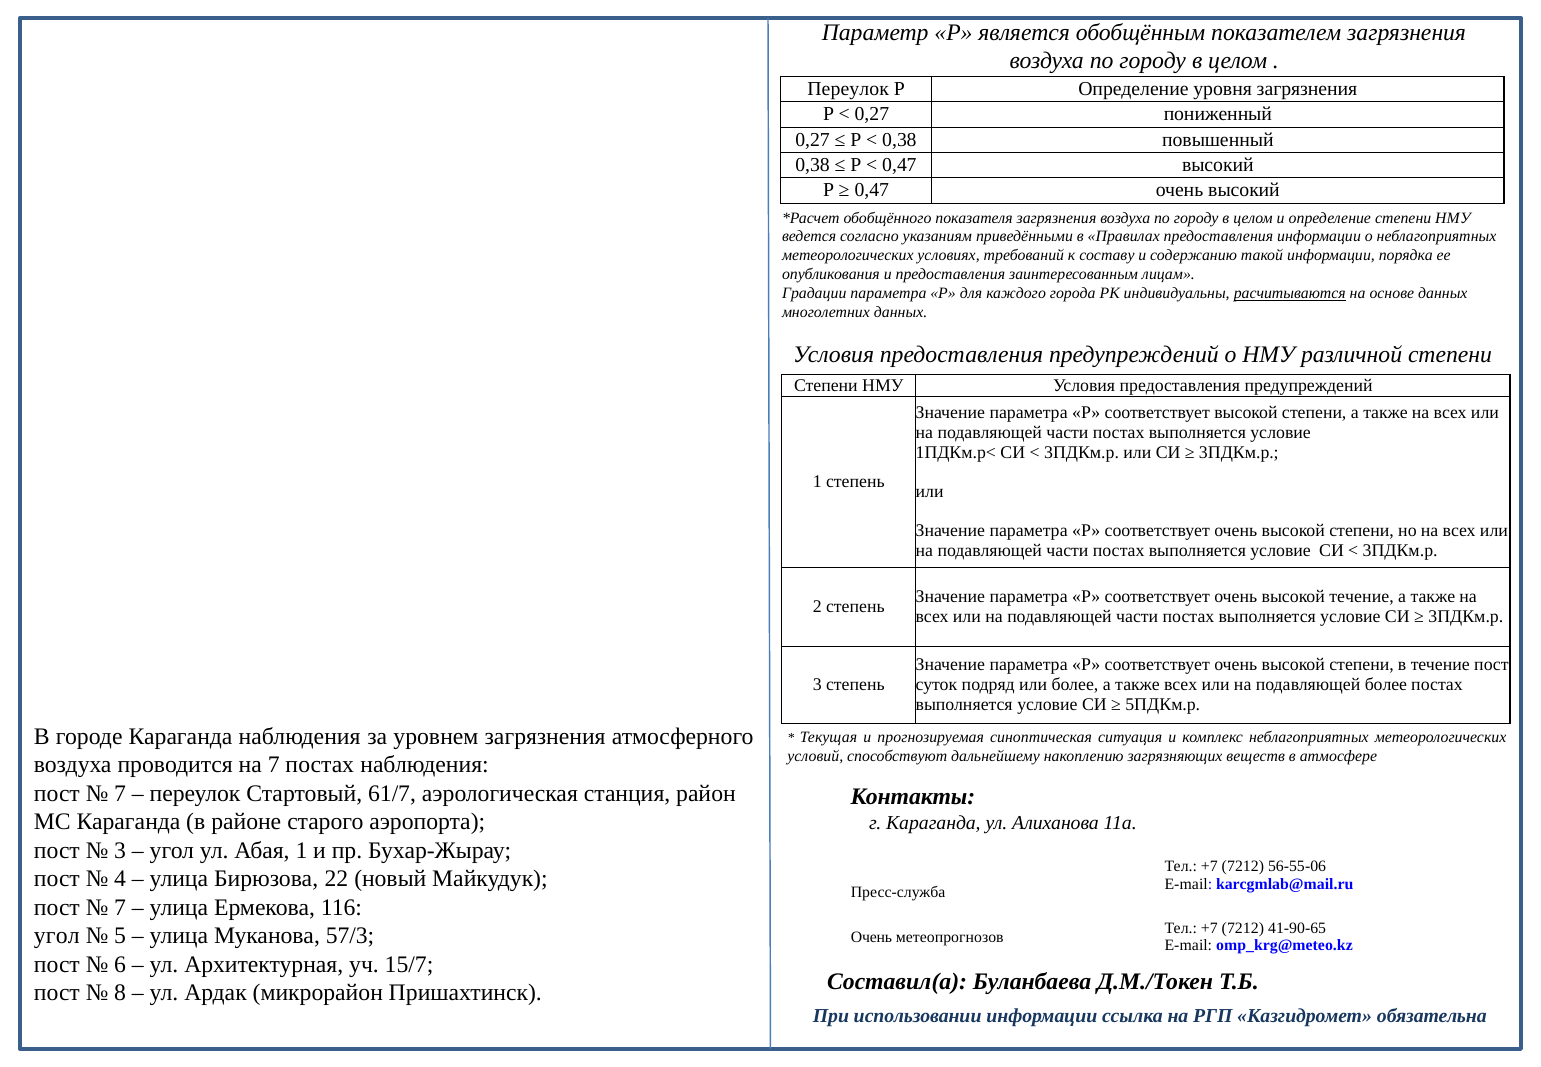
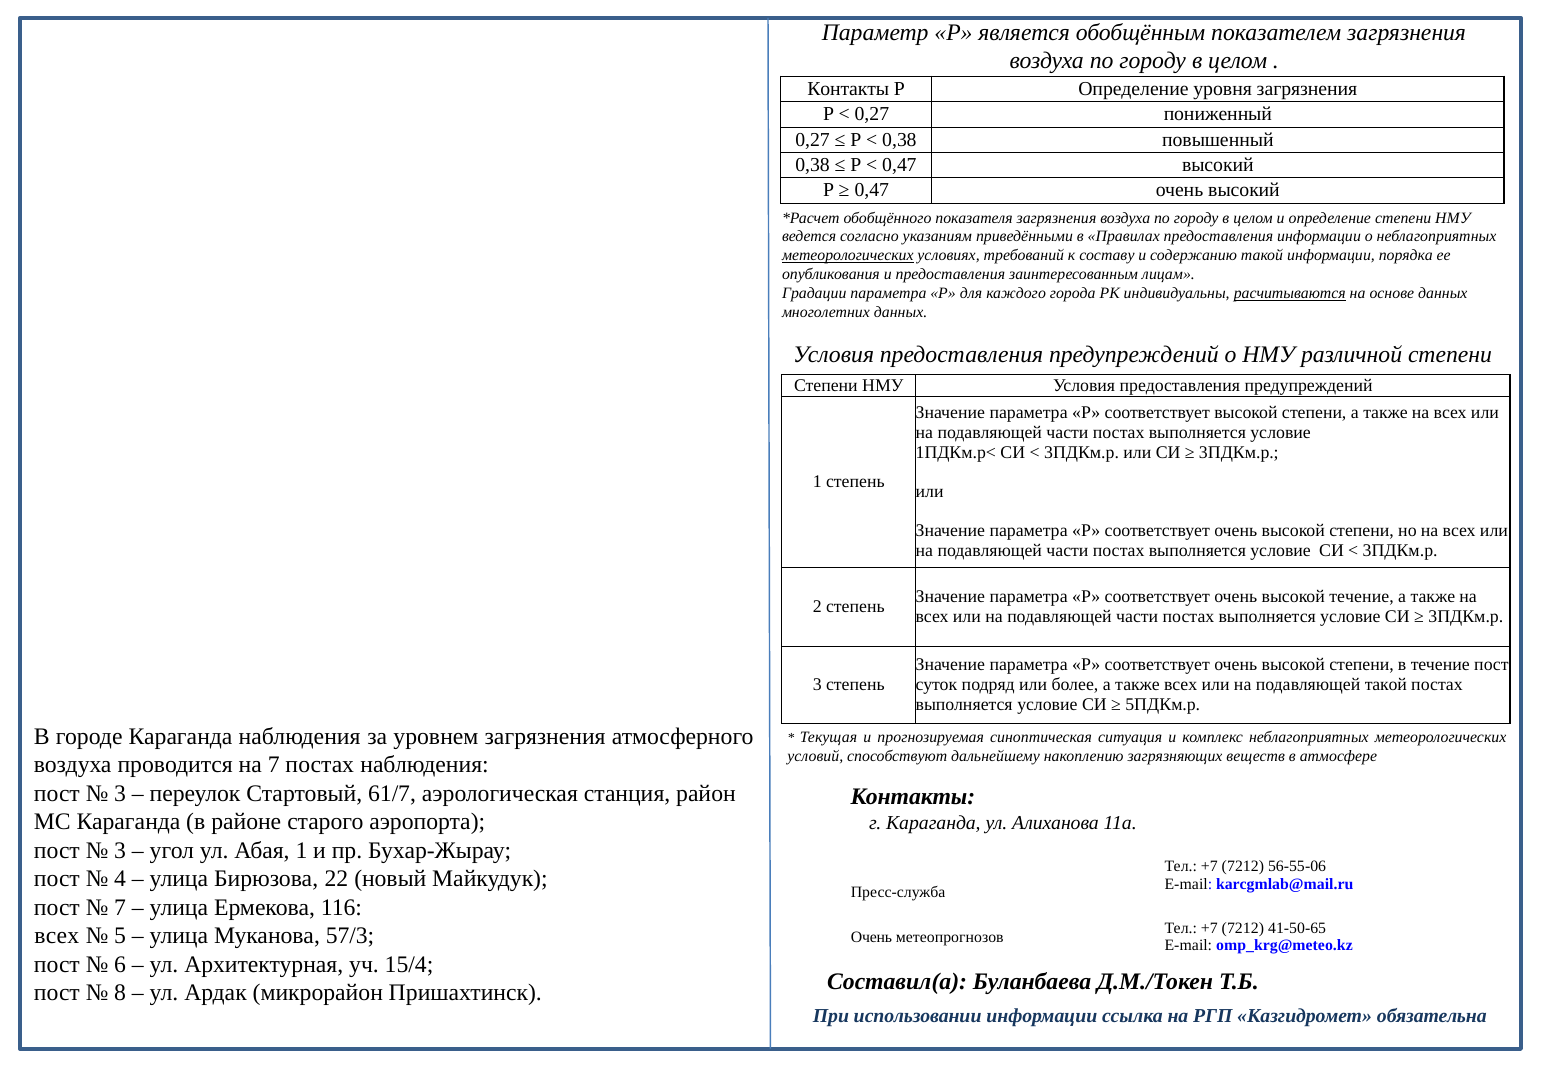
Переулок at (848, 89): Переулок -> Контакты
метеорологических at (848, 256) underline: none -> present
подавляющей более: более -> такой
7 at (120, 793): 7 -> 3
41-90-65: 41-90-65 -> 41-50-65
угол at (57, 936): угол -> всех
15/7: 15/7 -> 15/4
